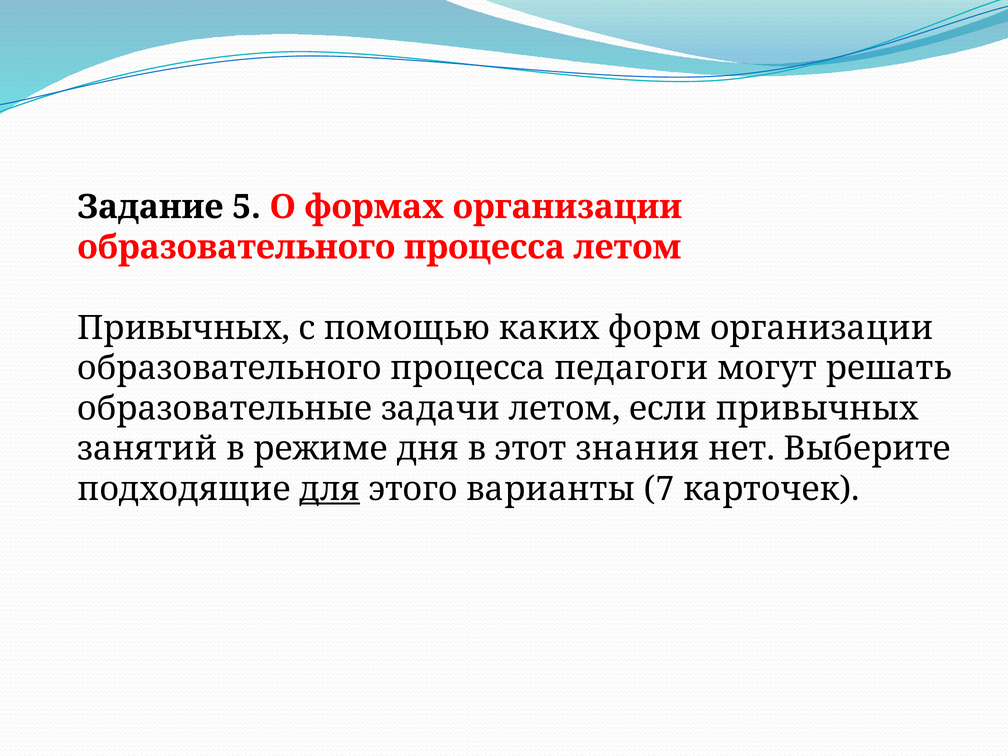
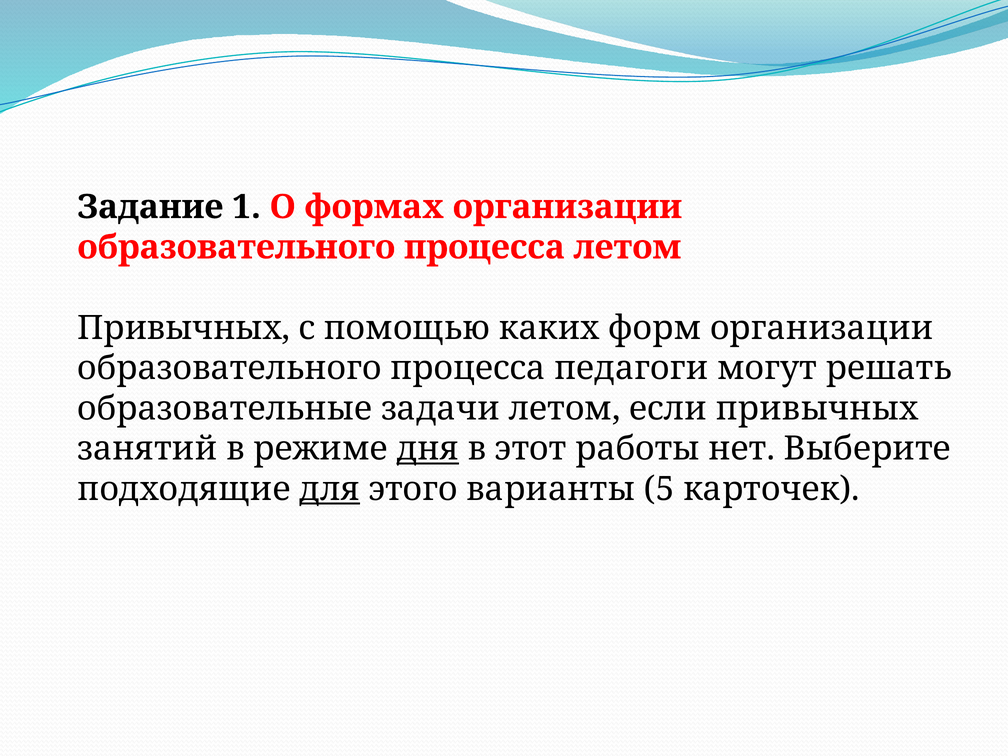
5: 5 -> 1
дня underline: none -> present
знания: знания -> работы
7: 7 -> 5
